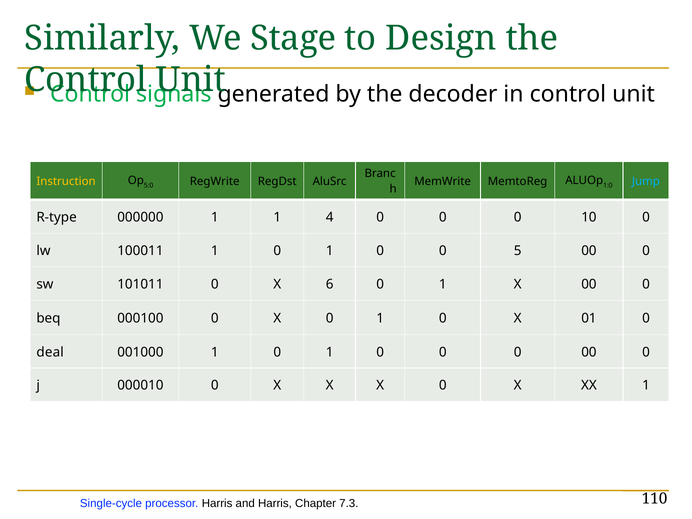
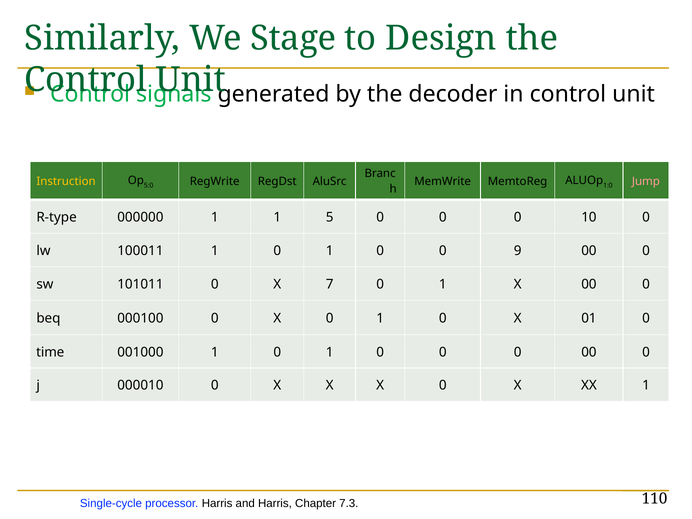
Jump colour: light blue -> pink
4: 4 -> 5
5: 5 -> 9
6: 6 -> 7
deal: deal -> time
